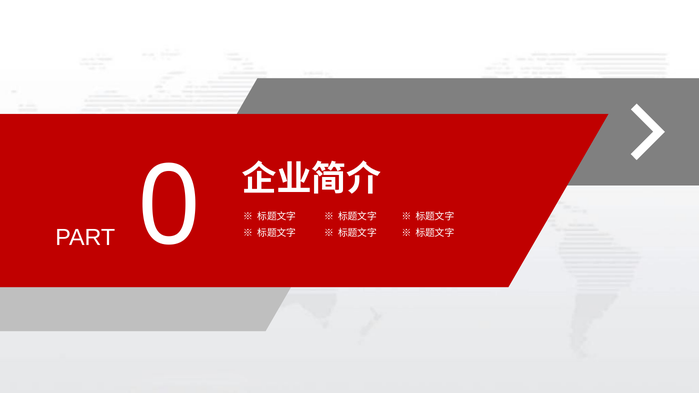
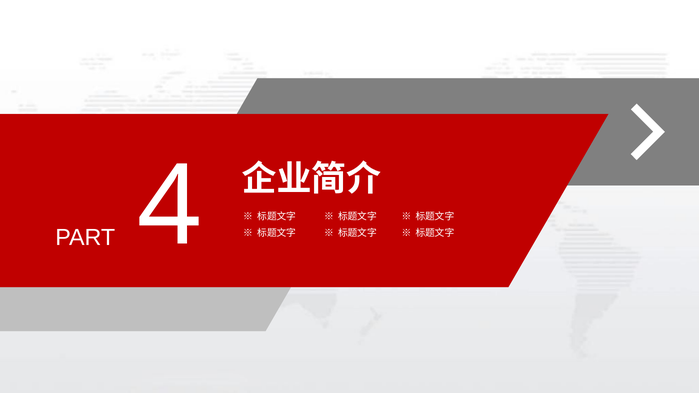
0: 0 -> 4
